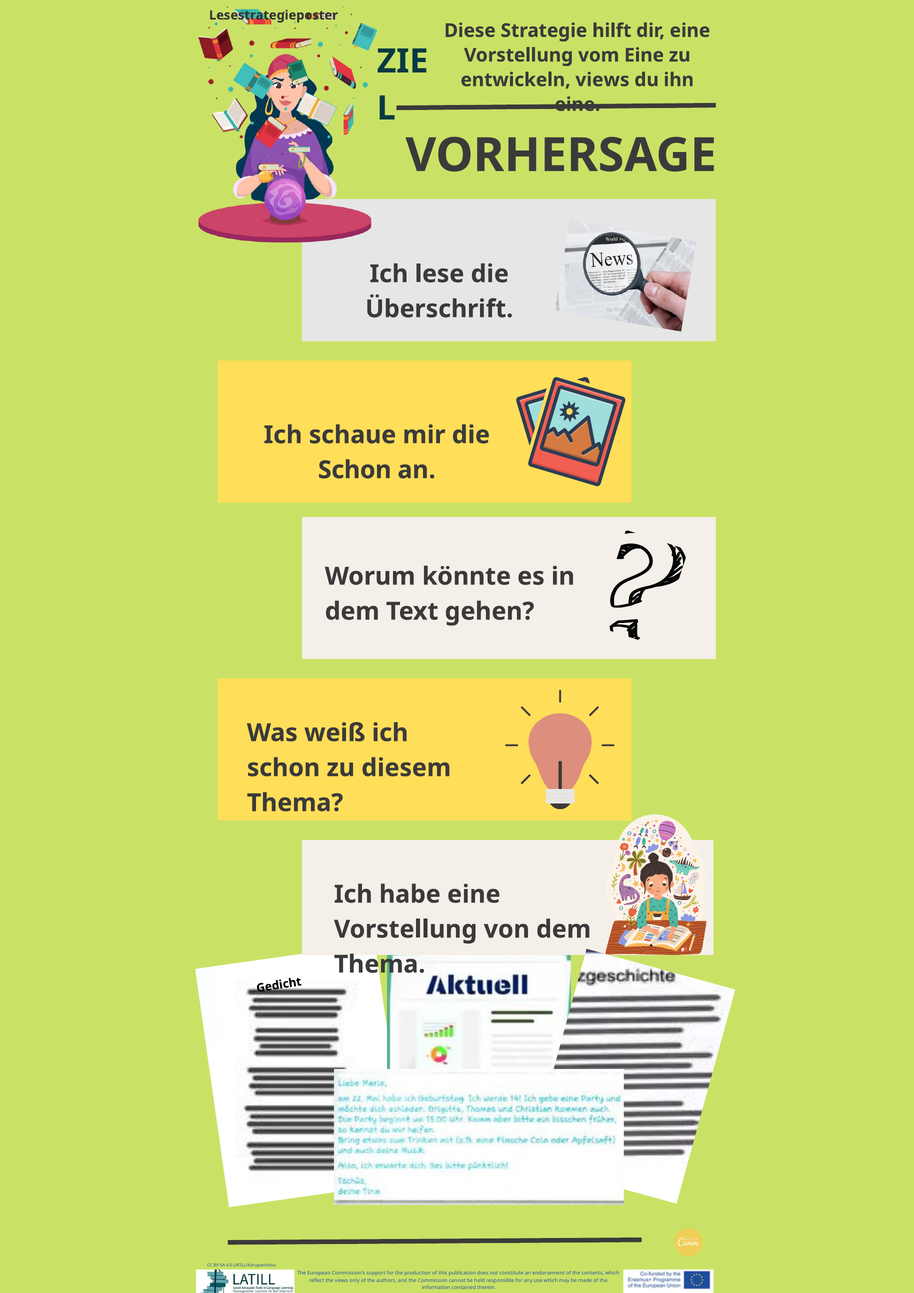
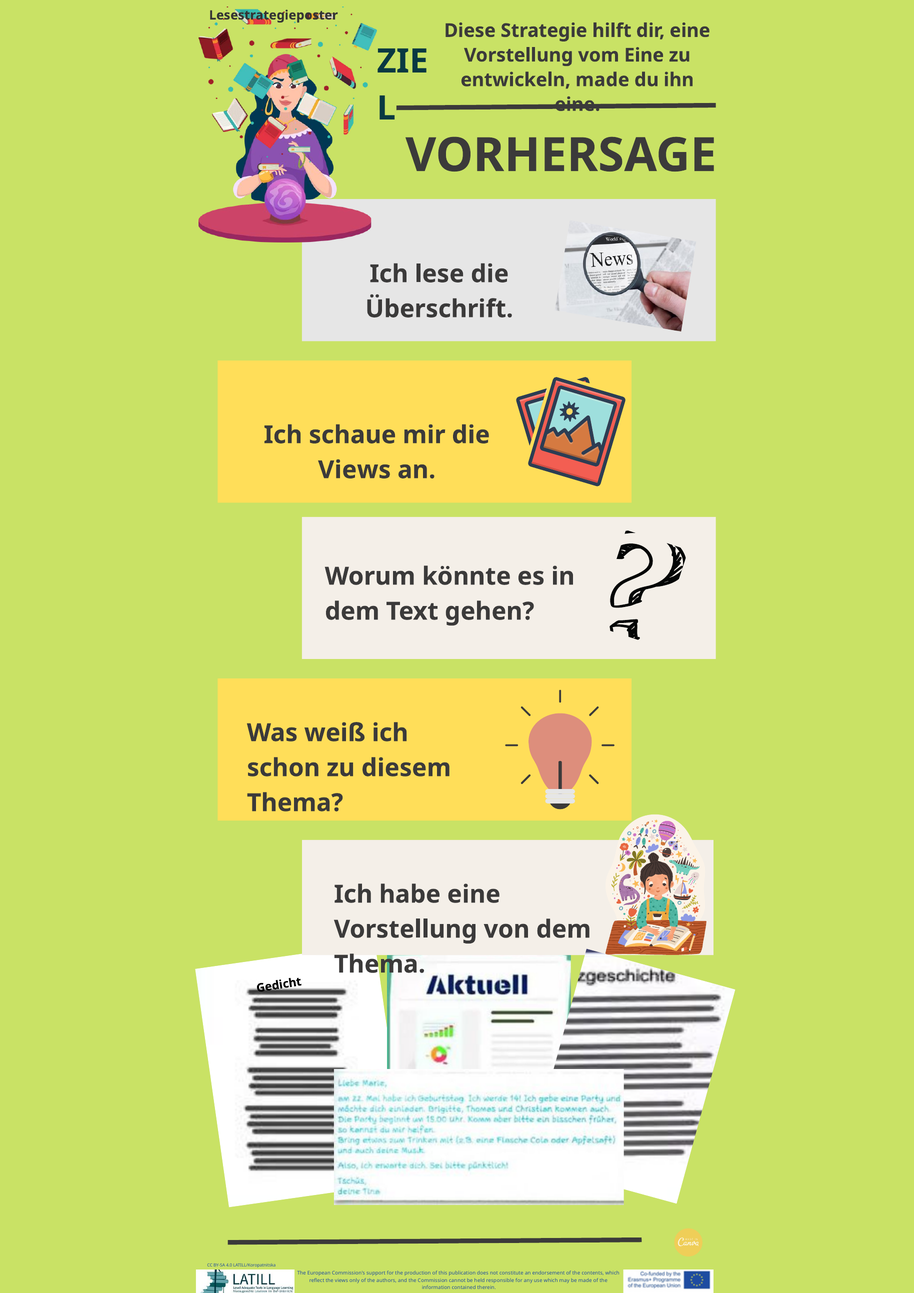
entwickeln views: views -> made
Schon at (355, 470): Schon -> Views
